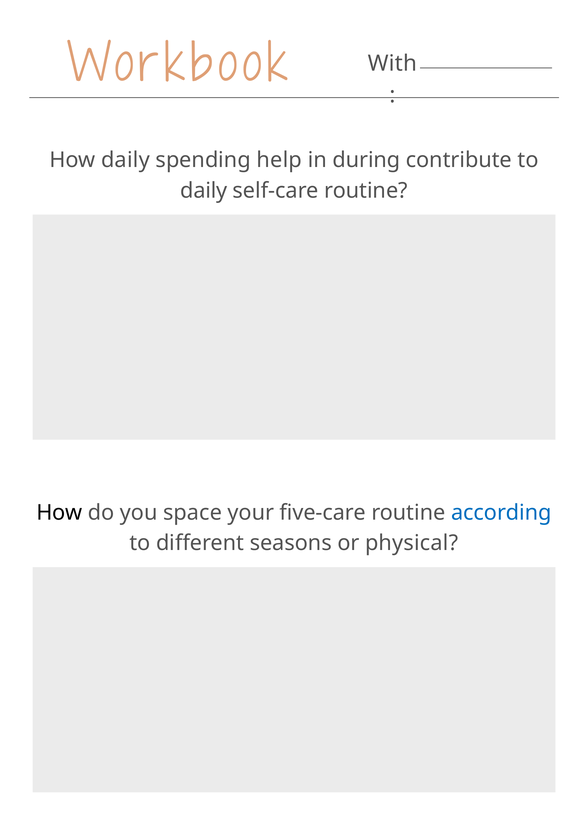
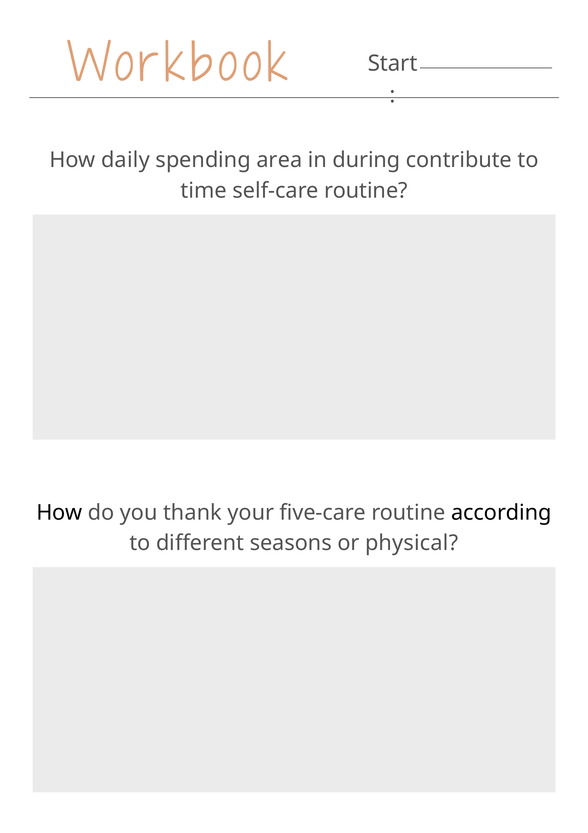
With: With -> Start
help: help -> area
daily at (204, 190): daily -> time
space: space -> thank
according colour: blue -> black
